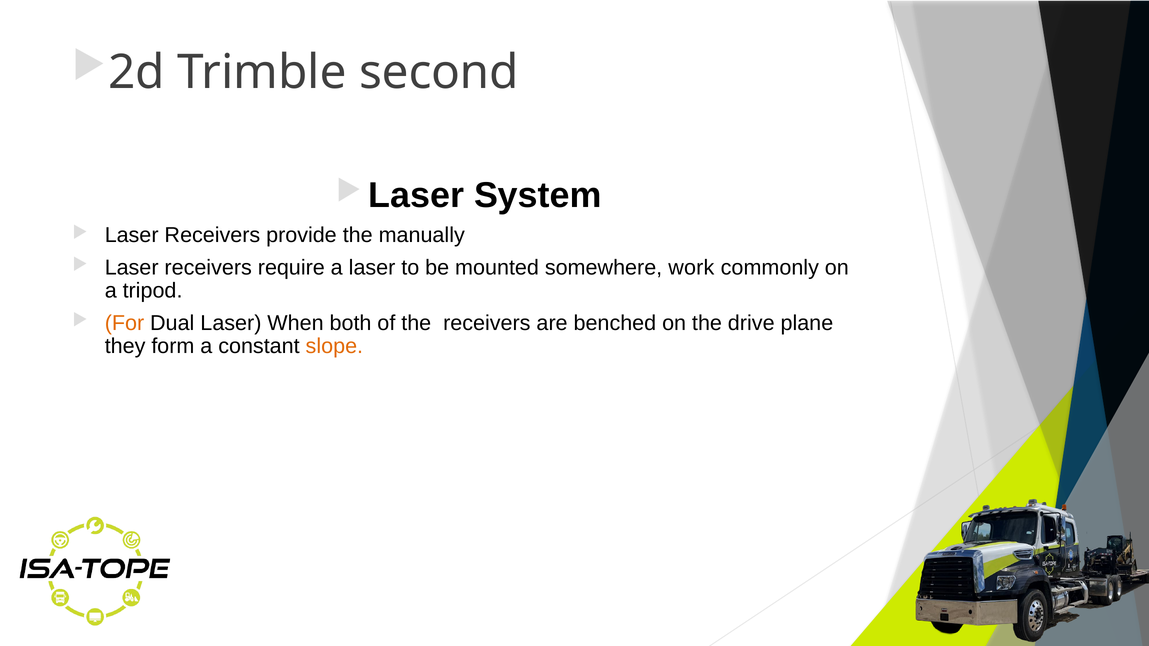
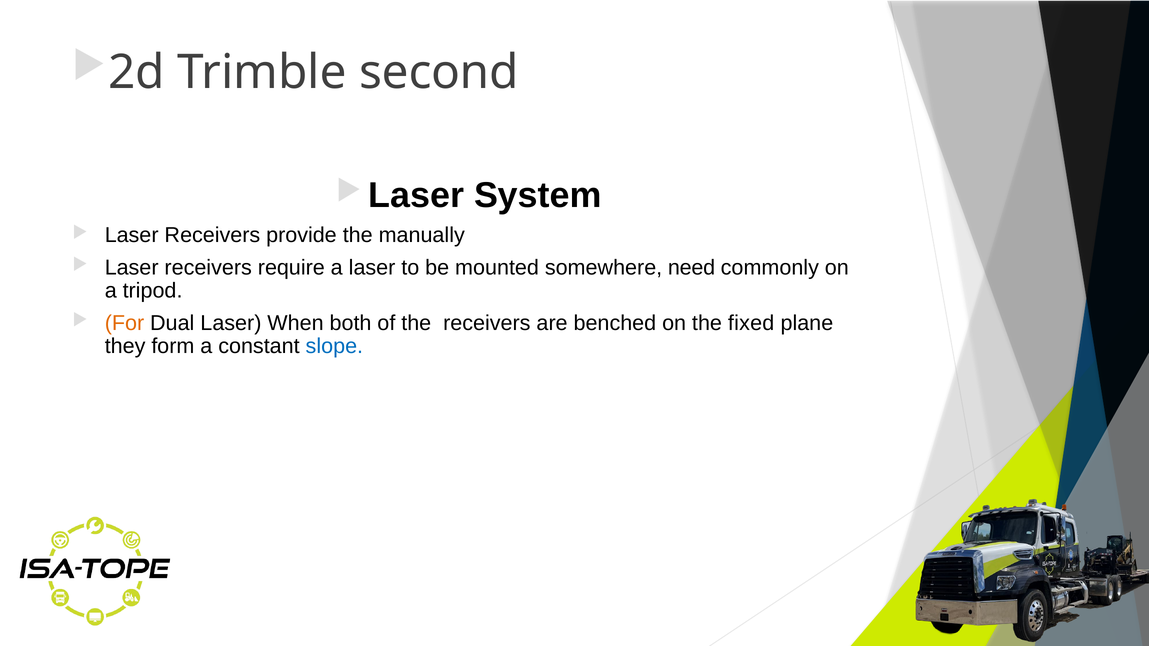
work: work -> need
drive: drive -> fixed
slope colour: orange -> blue
